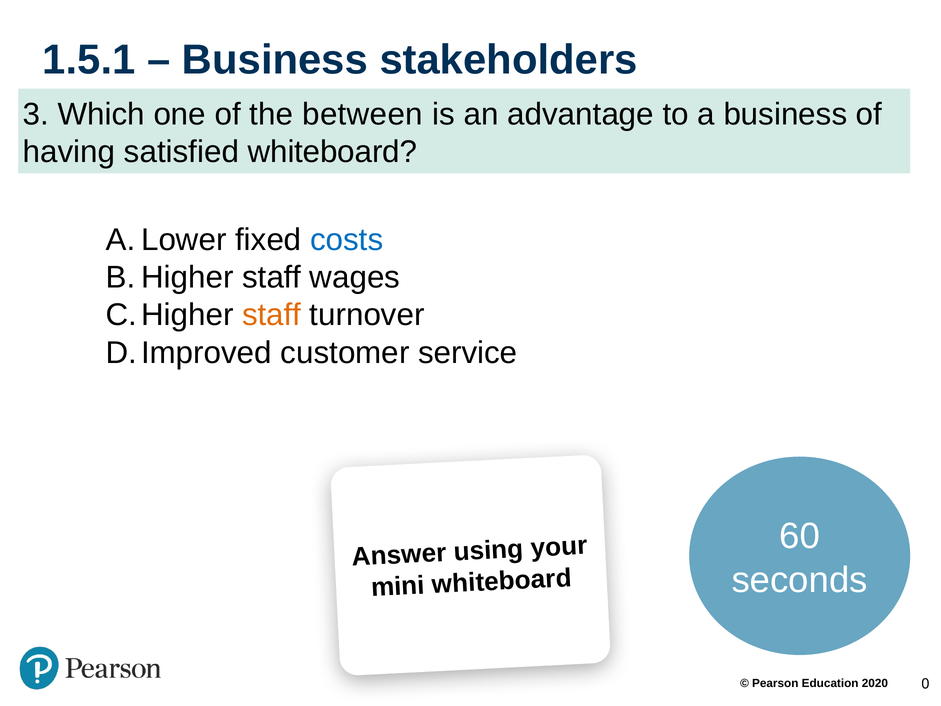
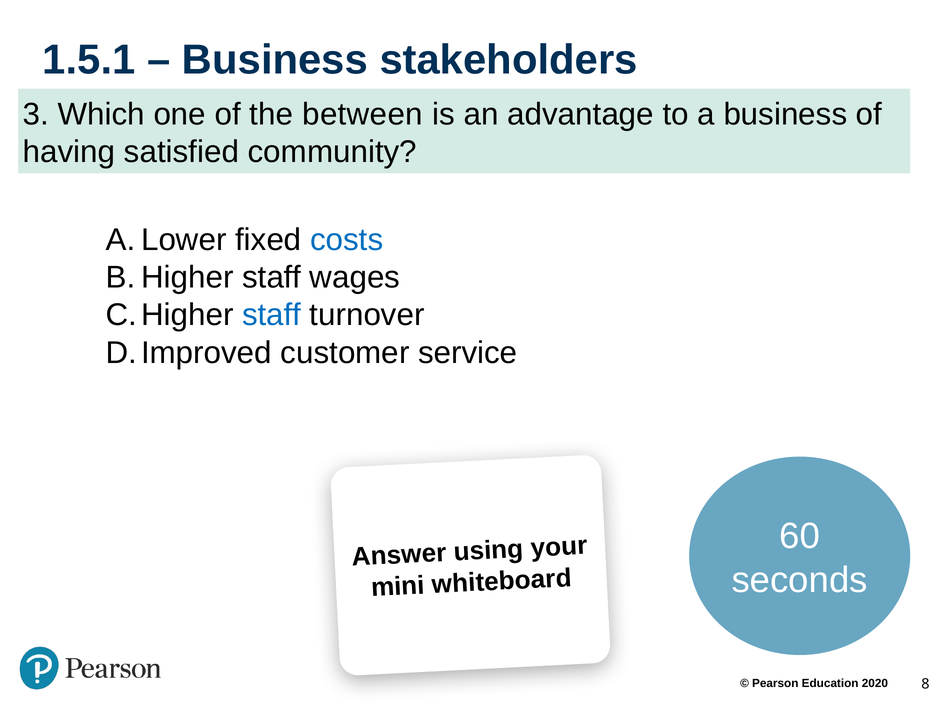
satisfied whiteboard: whiteboard -> community
staff at (271, 315) colour: orange -> blue
0: 0 -> 8
